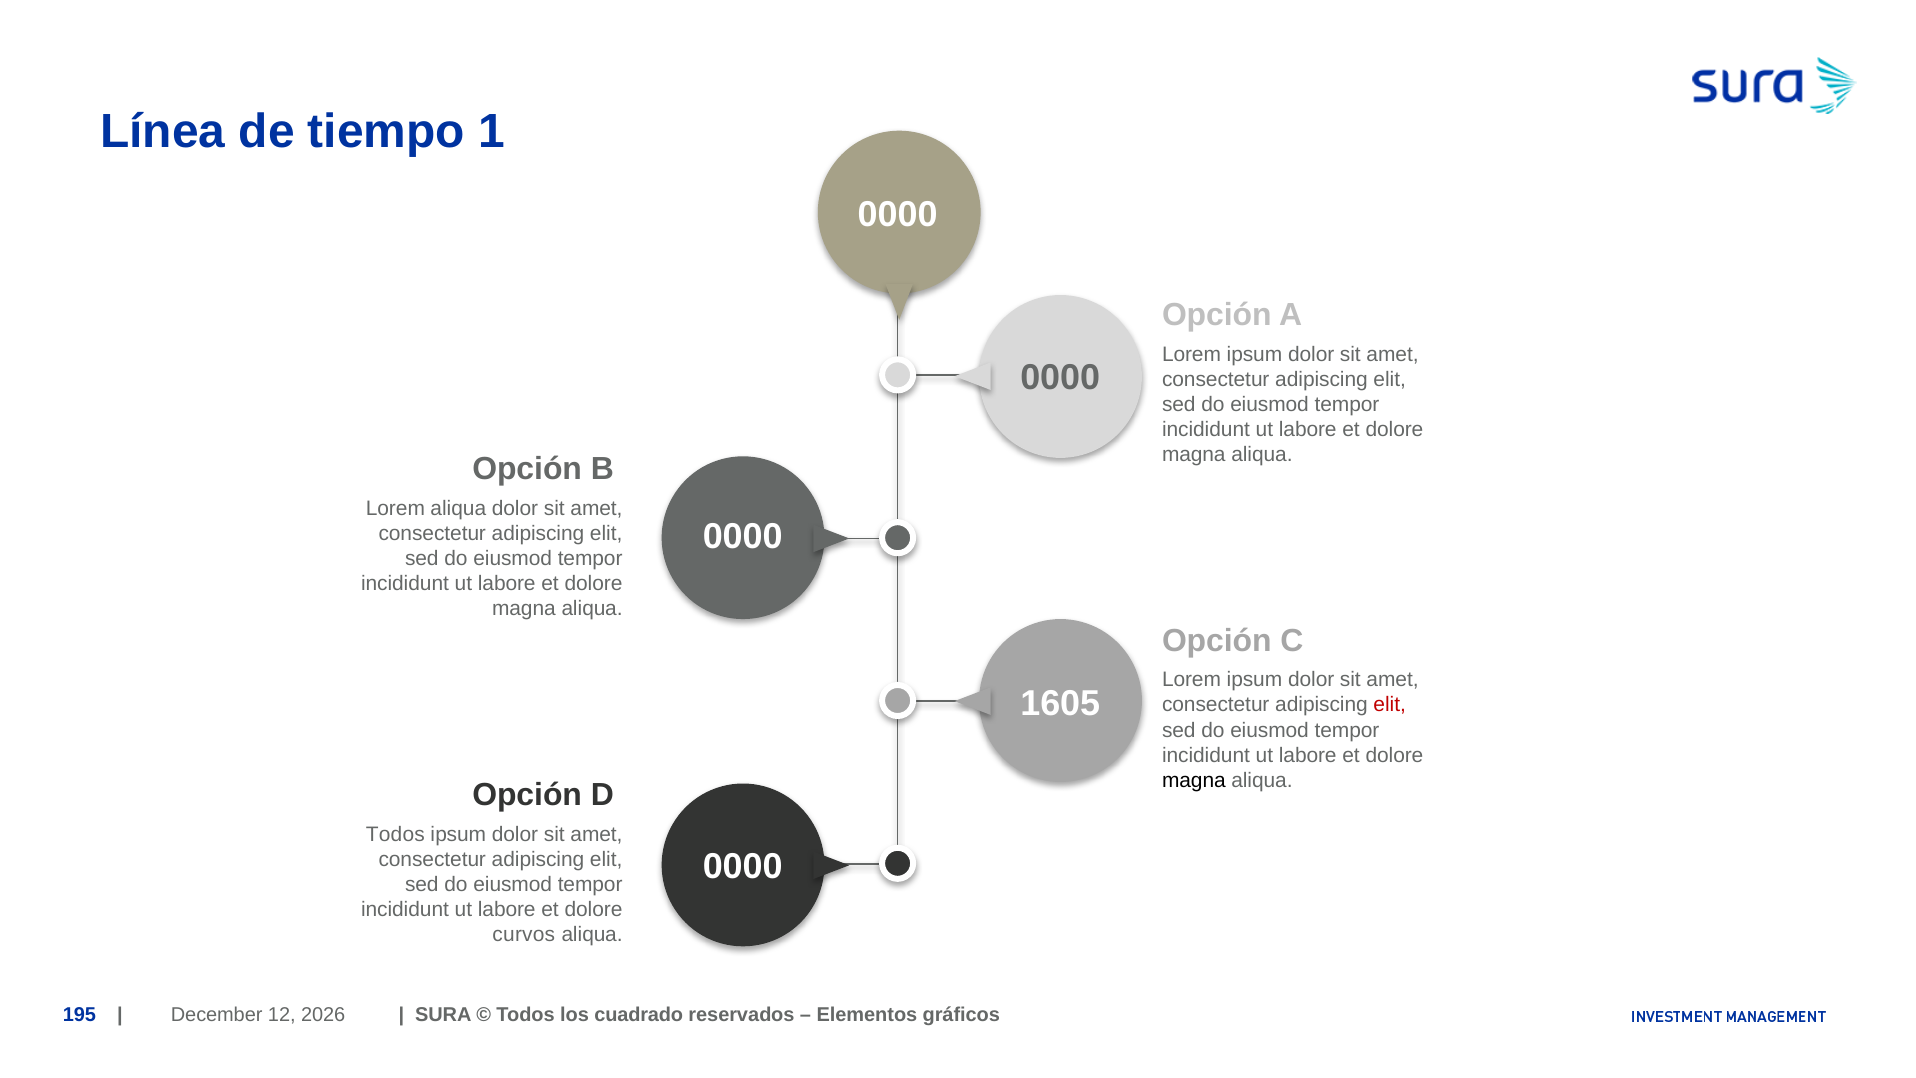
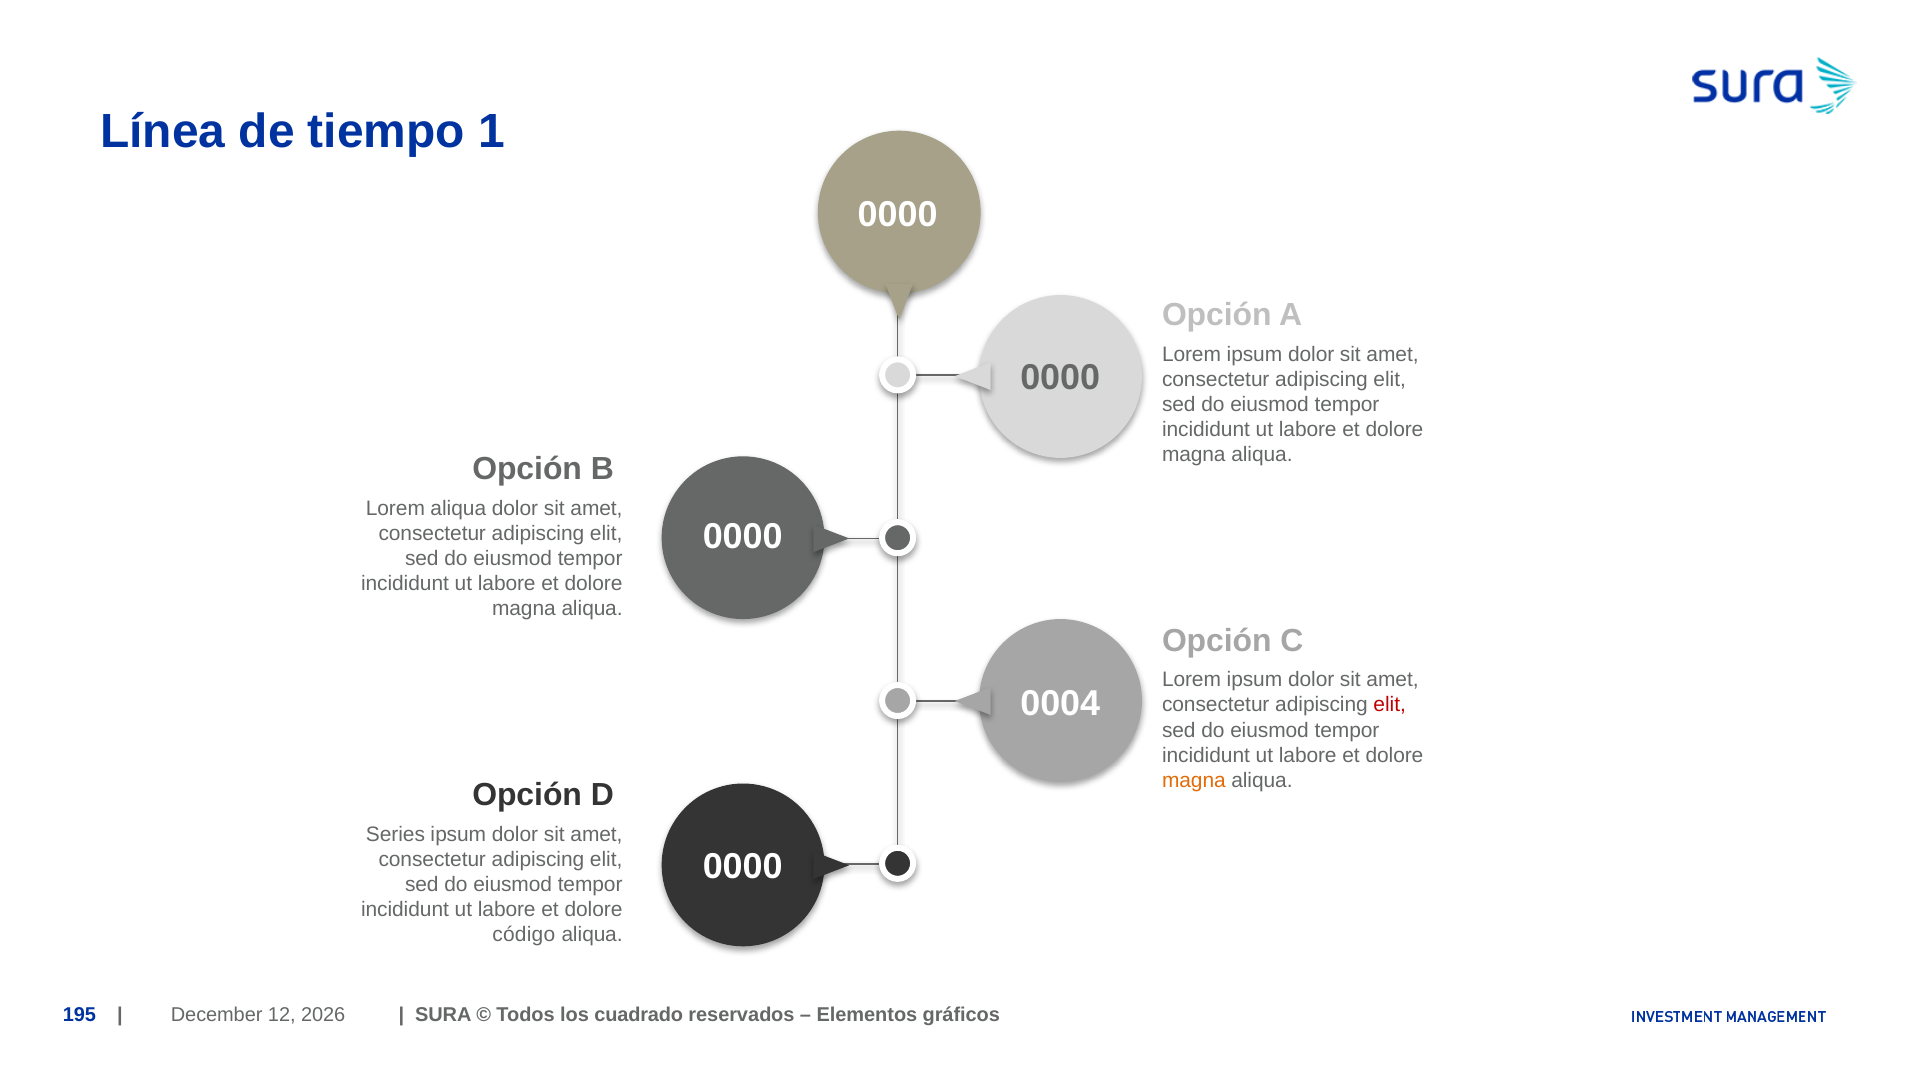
1605: 1605 -> 0004
magna at (1194, 780) colour: black -> orange
Todos at (395, 835): Todos -> Series
curvos: curvos -> código
